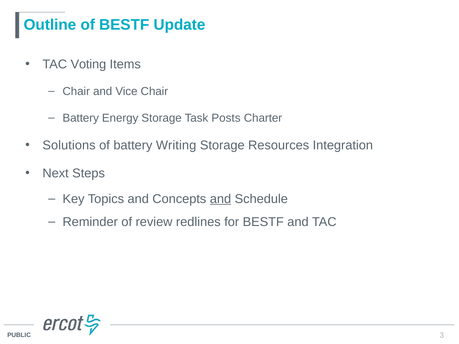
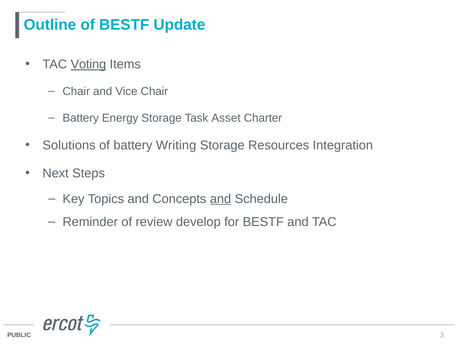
Voting underline: none -> present
Posts: Posts -> Asset
redlines: redlines -> develop
